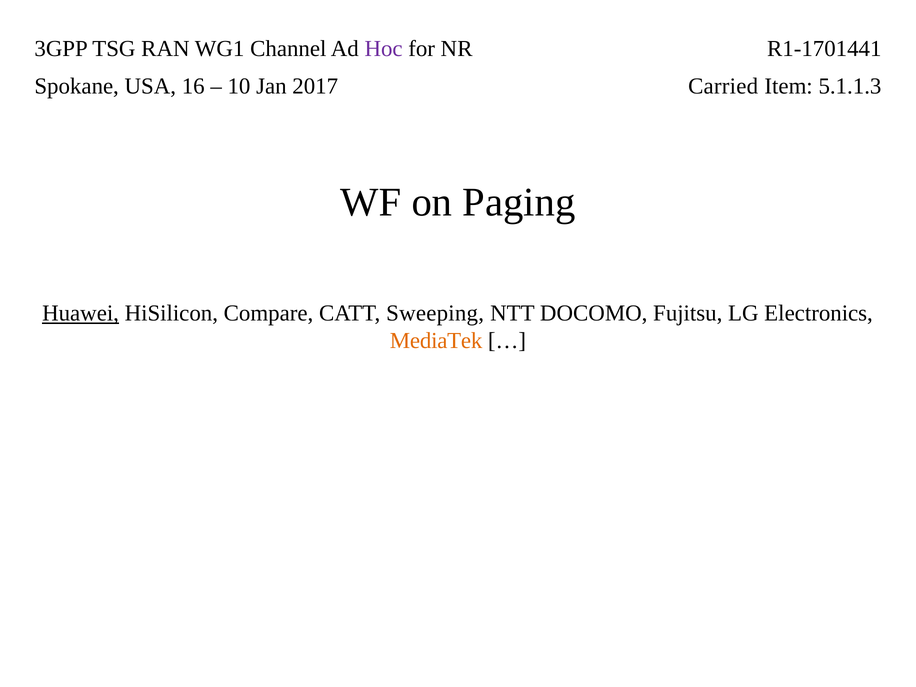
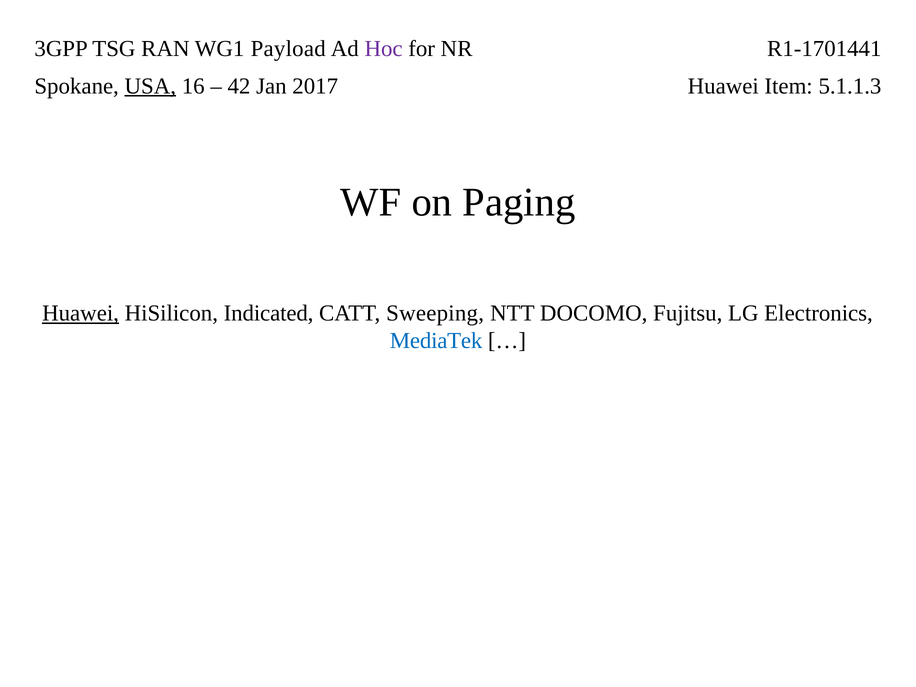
Channel: Channel -> Payload
USA underline: none -> present
10: 10 -> 42
2017 Carried: Carried -> Huawei
Compare: Compare -> Indicated
MediaTek colour: orange -> blue
